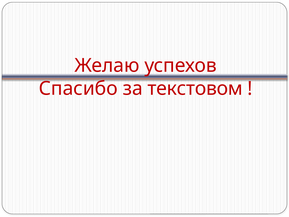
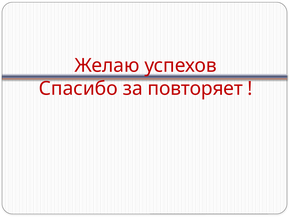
текстовом: текстовом -> повторяет
